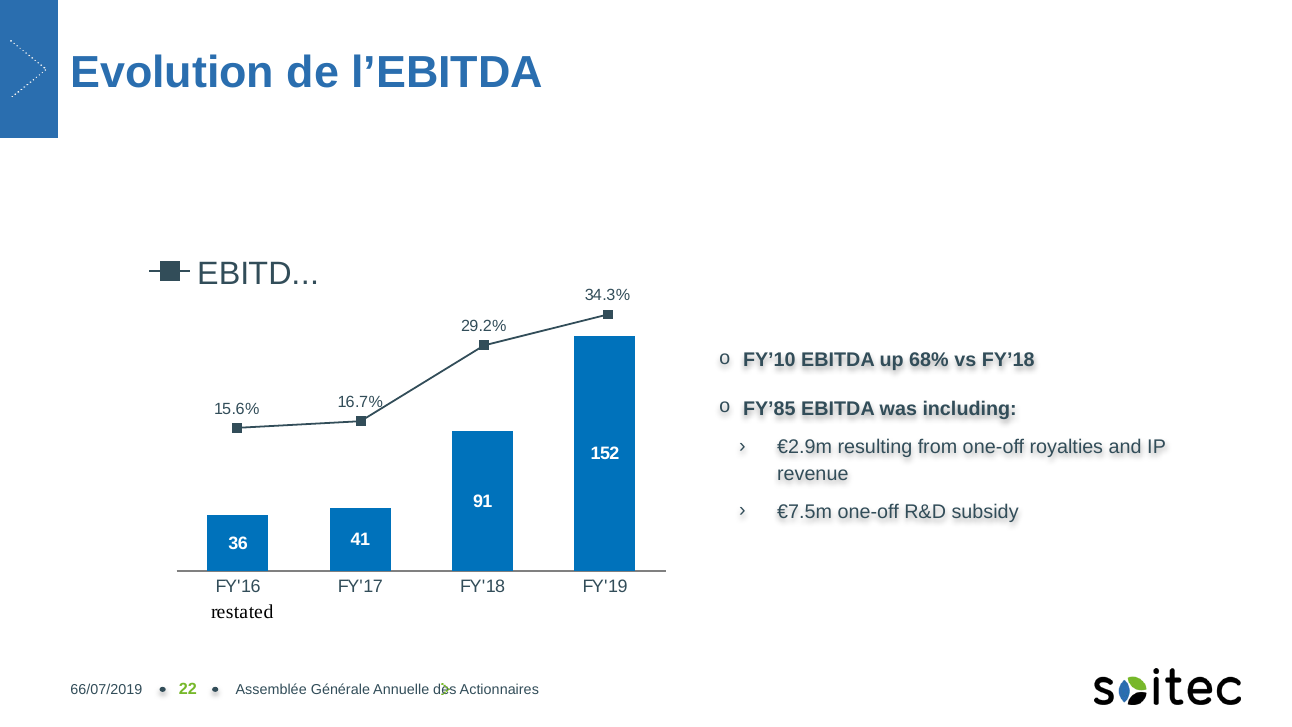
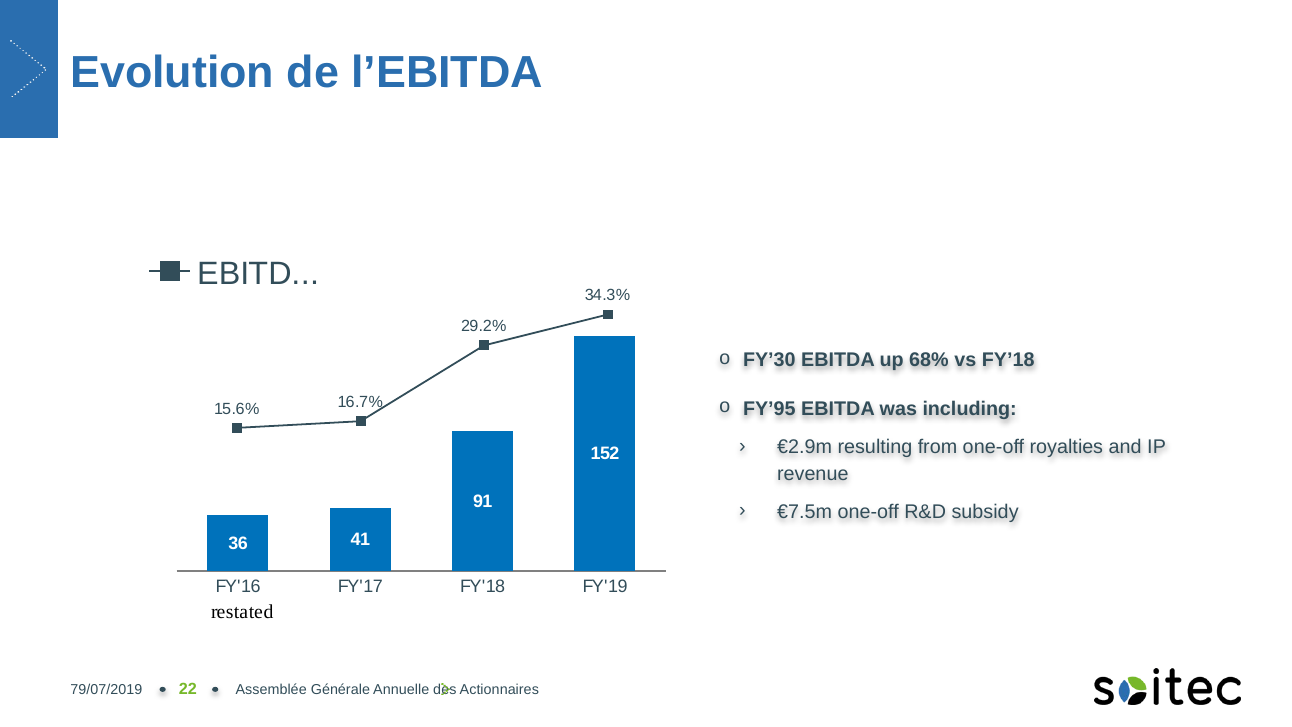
FY’10: FY’10 -> FY’30
FY’85: FY’85 -> FY’95
66/07/2019: 66/07/2019 -> 79/07/2019
